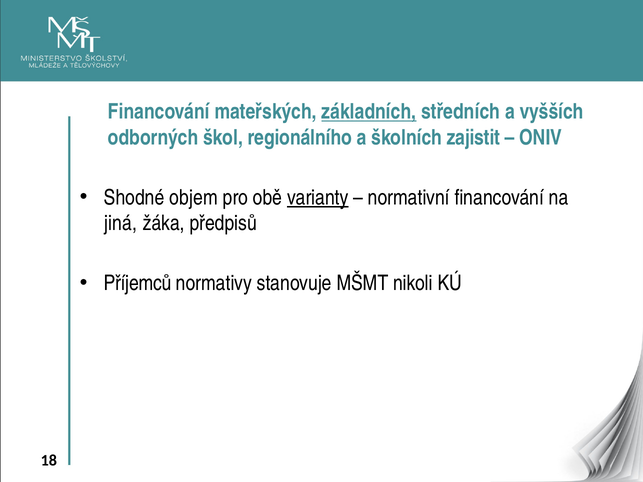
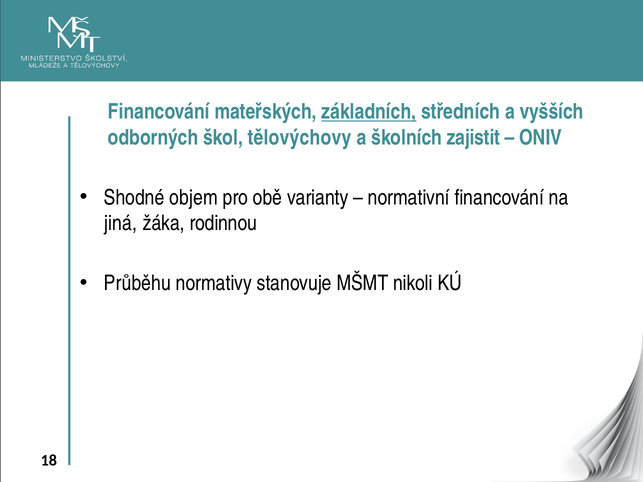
regionálního: regionálního -> tělovýchovy
varianty underline: present -> none
předpisů: předpisů -> rodinnou
Příjemců: Příjemců -> Průběhu
